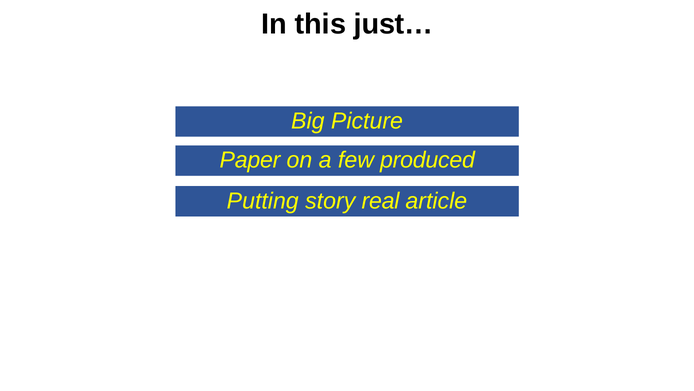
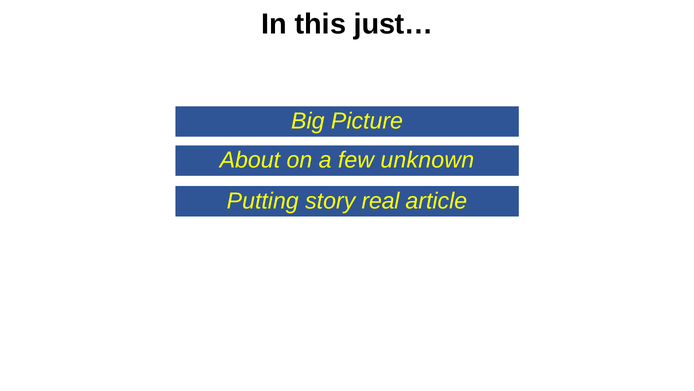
Paper: Paper -> About
produced: produced -> unknown
